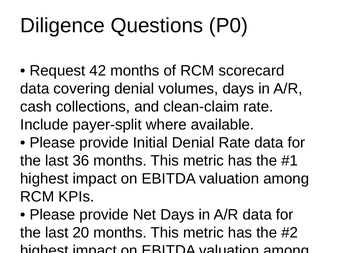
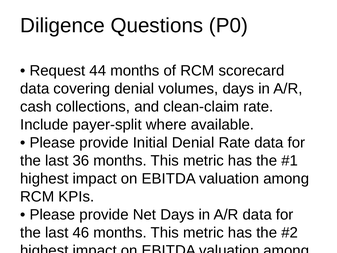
42: 42 -> 44
20: 20 -> 46
